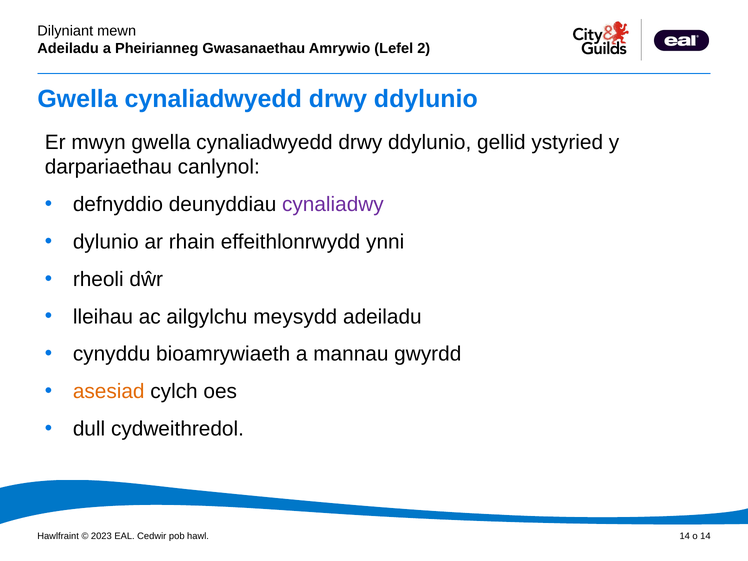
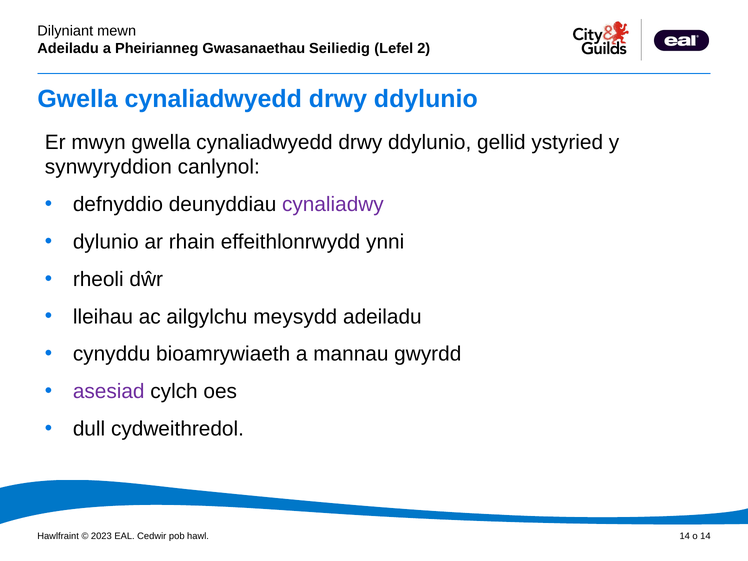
Amrywio: Amrywio -> Seiliedig
darpariaethau: darpariaethau -> synwyryddion
asesiad colour: orange -> purple
